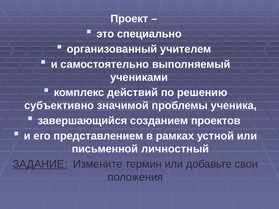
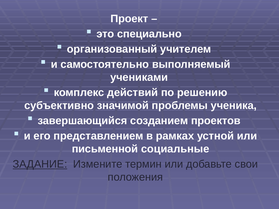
личностный: личностный -> социальные
